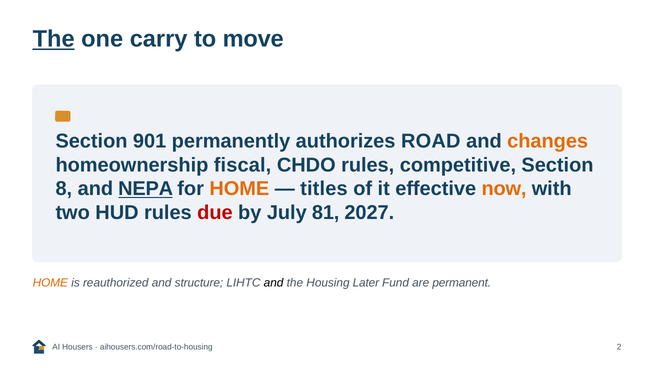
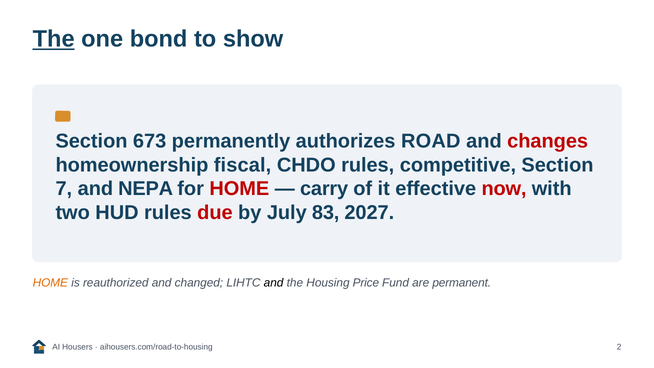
carry: carry -> bond
move: move -> show
901: 901 -> 673
changes colour: orange -> red
8: 8 -> 7
NEPA underline: present -> none
HOME at (239, 189) colour: orange -> red
titles: titles -> carry
now colour: orange -> red
81: 81 -> 83
structure: structure -> changed
Later: Later -> Price
